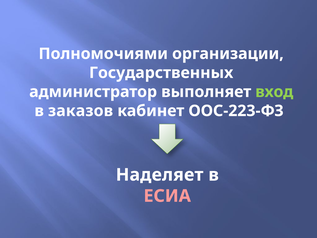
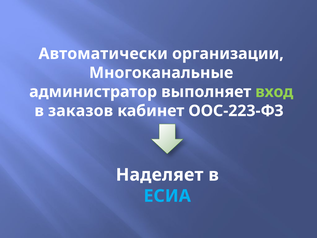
Полномочиями: Полномочиями -> Автоматически
Государственных: Государственных -> Многоканальные
ЕСИА colour: pink -> light blue
